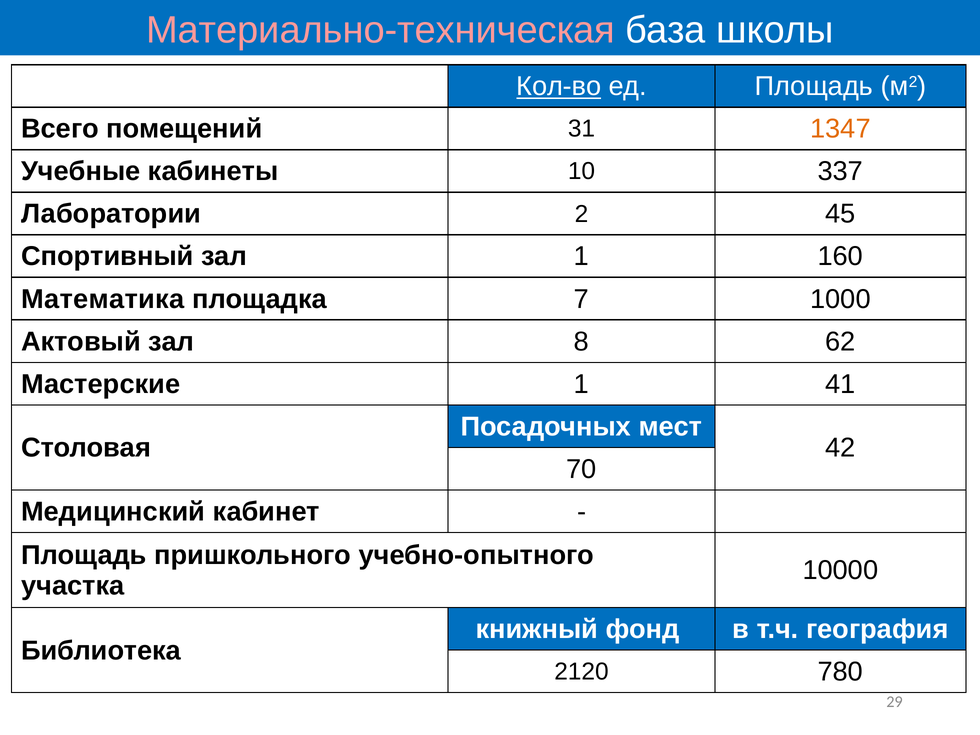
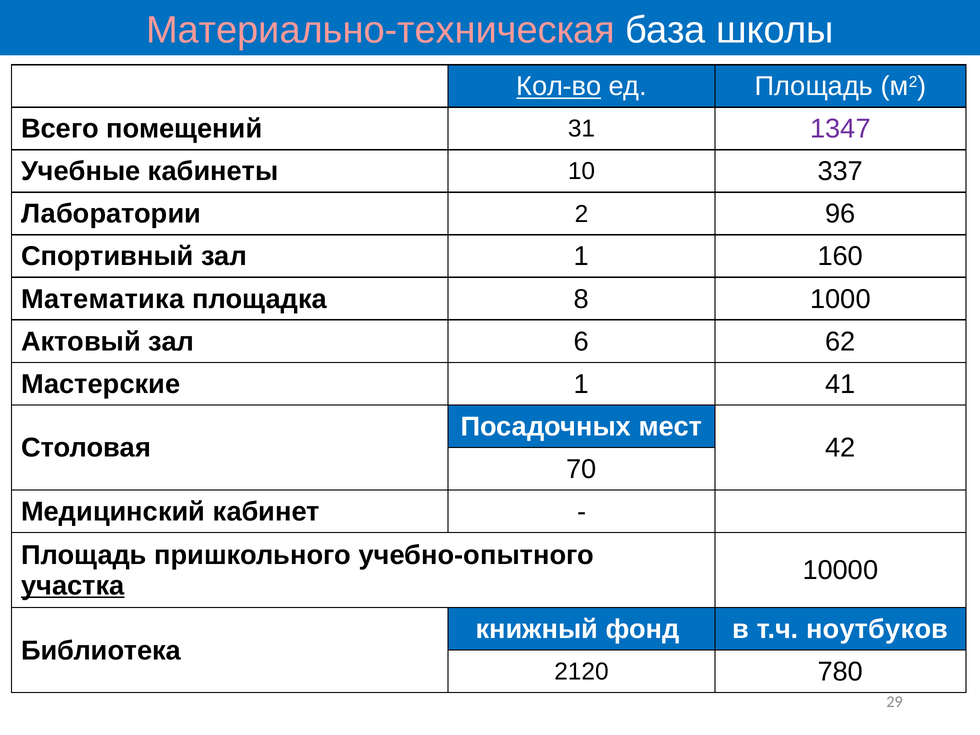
1347 colour: orange -> purple
45: 45 -> 96
7: 7 -> 8
8: 8 -> 6
участка underline: none -> present
география: география -> ноутбуков
